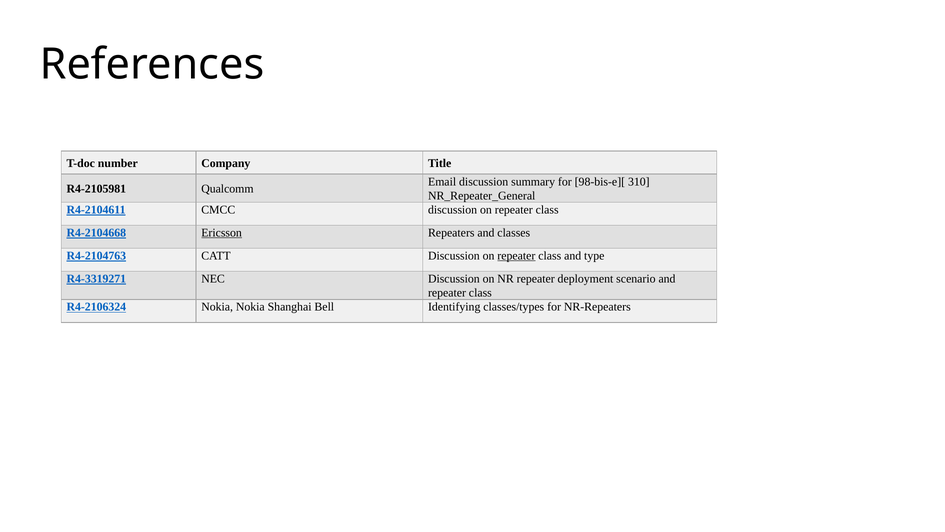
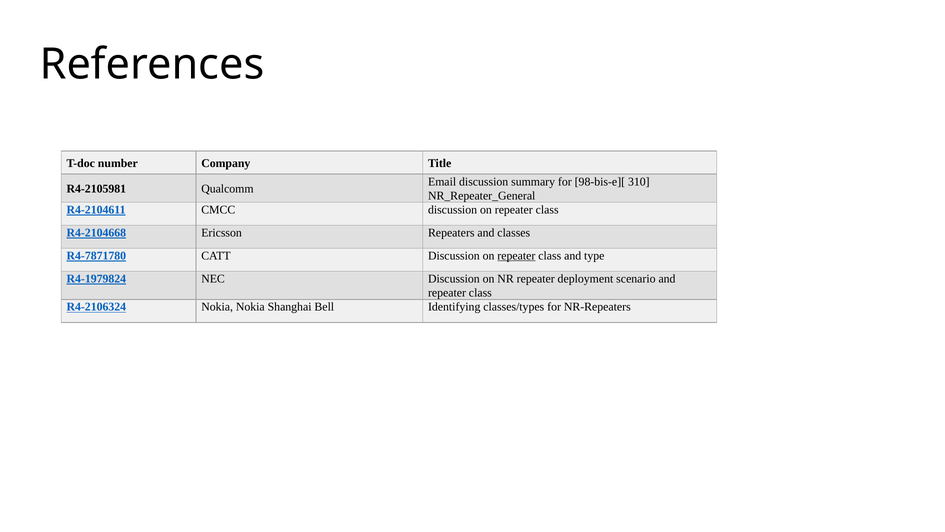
Ericsson underline: present -> none
R4-2104763: R4-2104763 -> R4-7871780
R4-3319271: R4-3319271 -> R4-1979824
